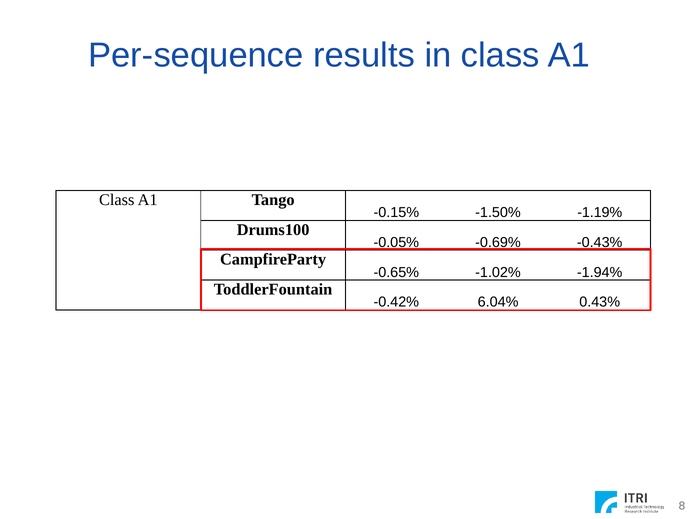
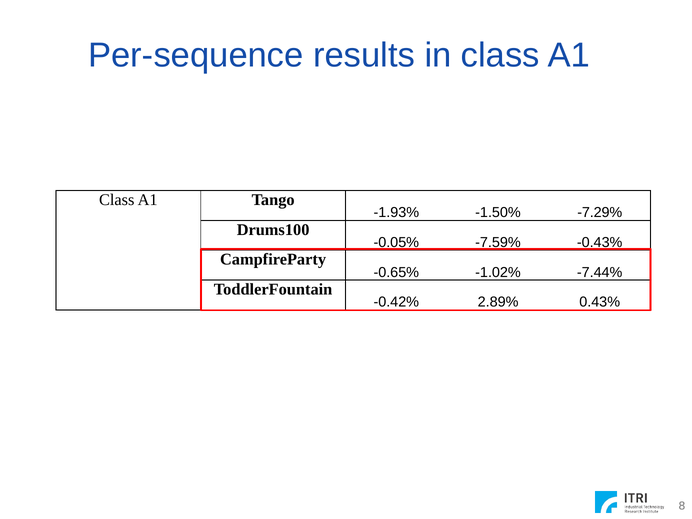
-0.15%: -0.15% -> -1.93%
-1.19%: -1.19% -> -7.29%
-0.69%: -0.69% -> -7.59%
-1.94%: -1.94% -> -7.44%
6.04%: 6.04% -> 2.89%
